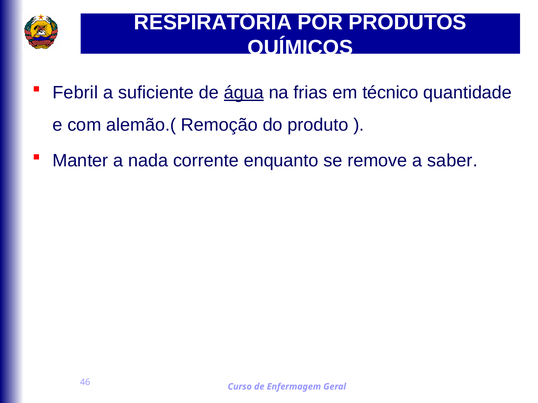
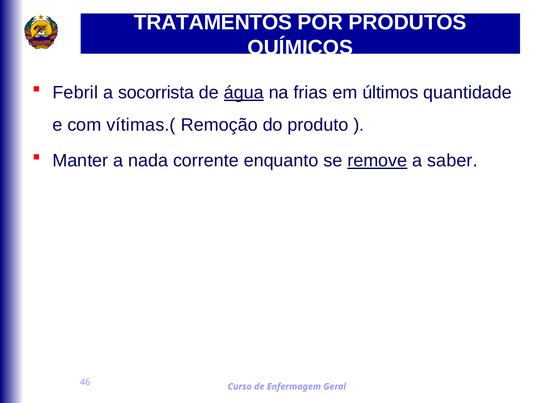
RESPIRATÓRIA: RESPIRATÓRIA -> TRATAMENTOS
suficiente: suficiente -> socorrista
técnico: técnico -> últimos
alemão.(: alemão.( -> vítimas.(
remove underline: none -> present
